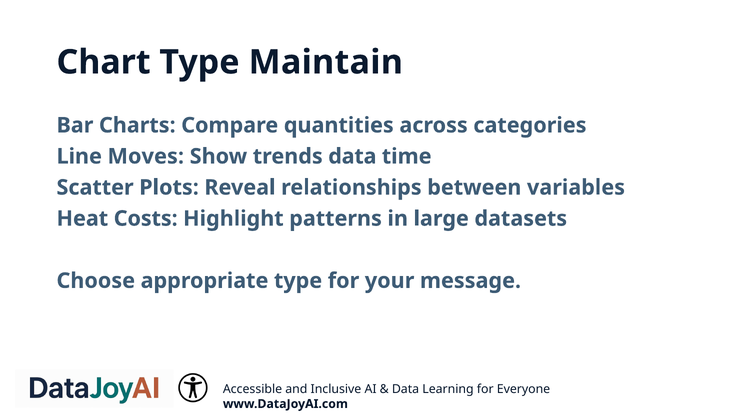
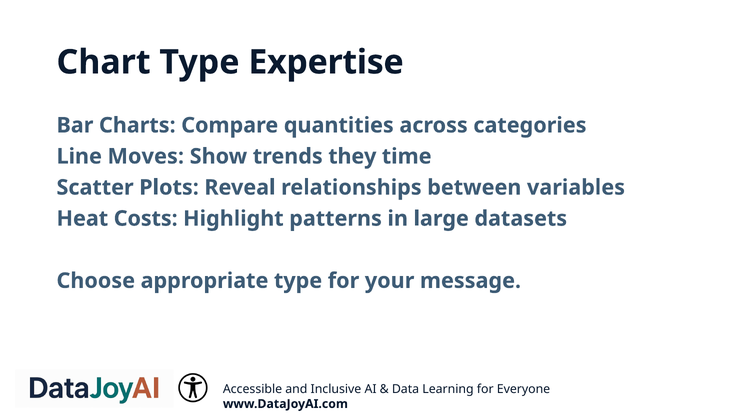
Maintain: Maintain -> Expertise
trends data: data -> they
